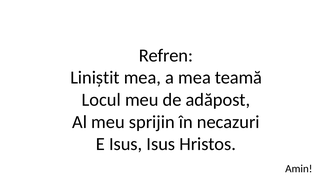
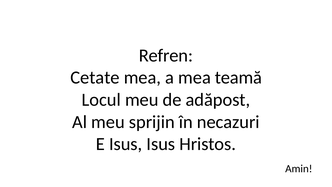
Liniștit: Liniștit -> Cetate
